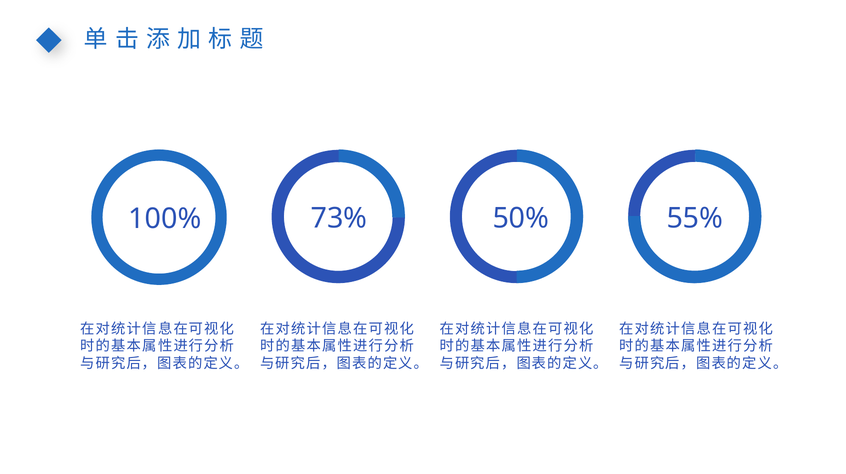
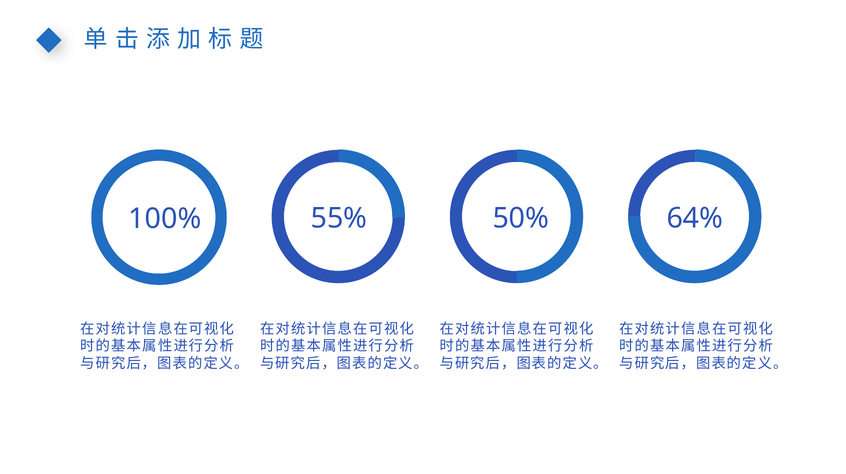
73%: 73% -> 55%
55%: 55% -> 64%
